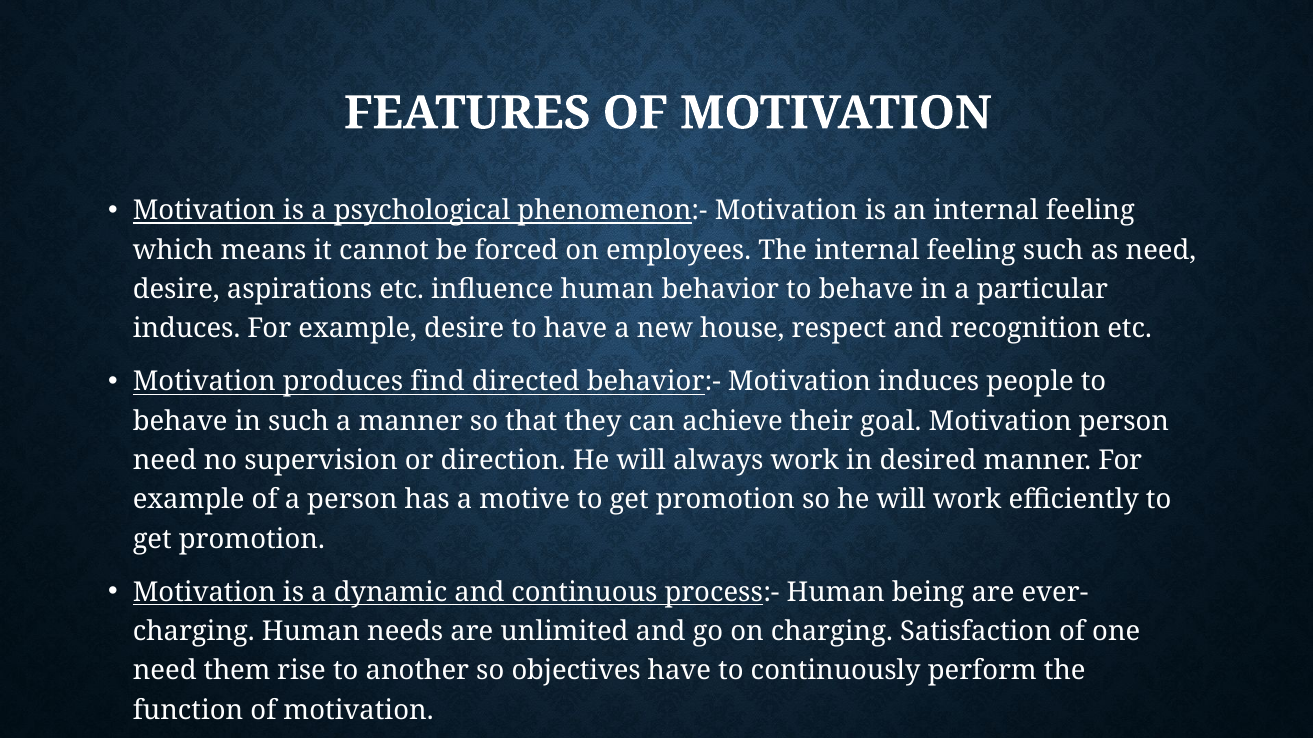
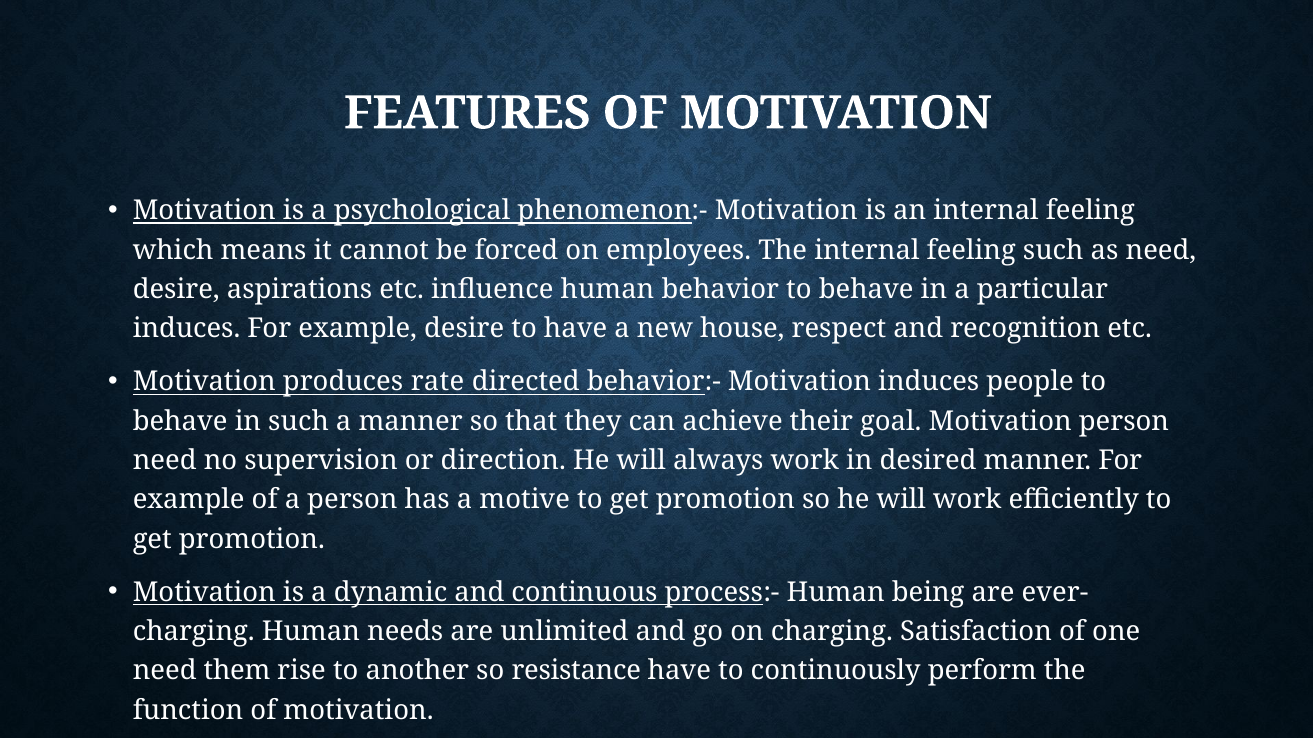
find: find -> rate
objectives: objectives -> resistance
